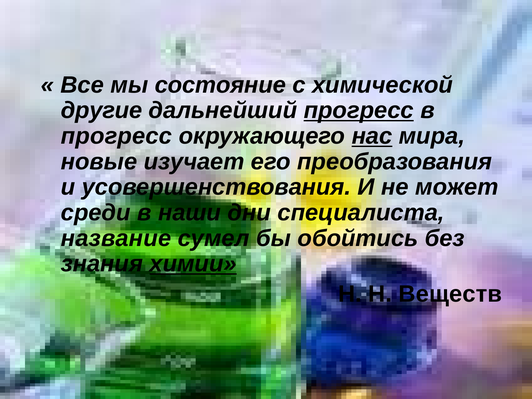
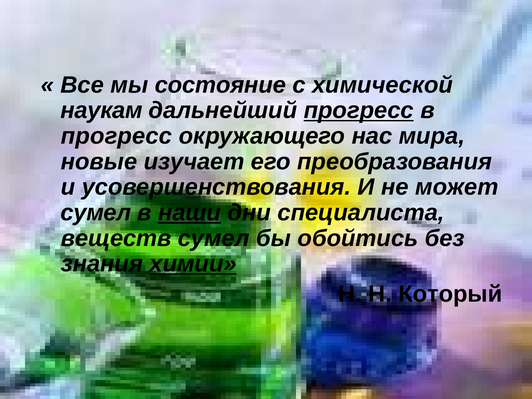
другие: другие -> наукам
нас underline: present -> none
среди at (96, 213): среди -> сумел
наши underline: none -> present
название: название -> веществ
Веществ: Веществ -> Который
